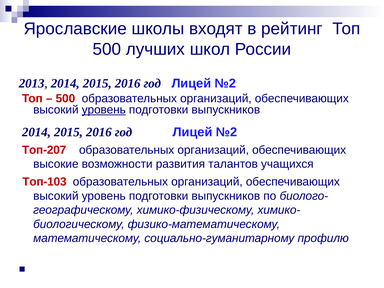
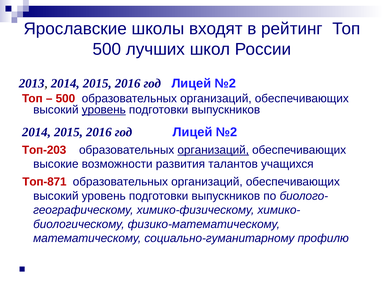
Топ-207: Топ-207 -> Топ-203
организаций at (213, 150) underline: none -> present
Топ-103: Топ-103 -> Топ-871
